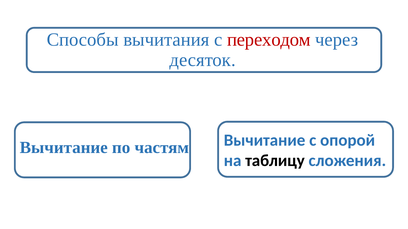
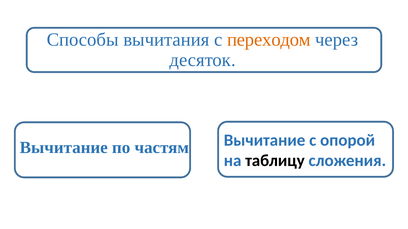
переходом colour: red -> orange
